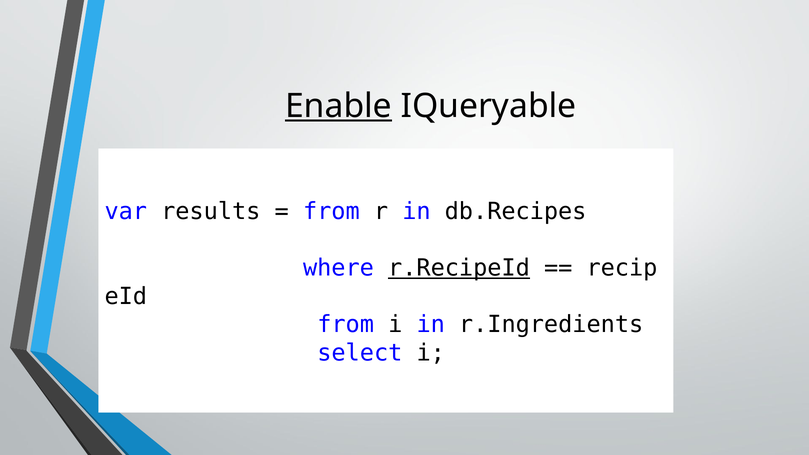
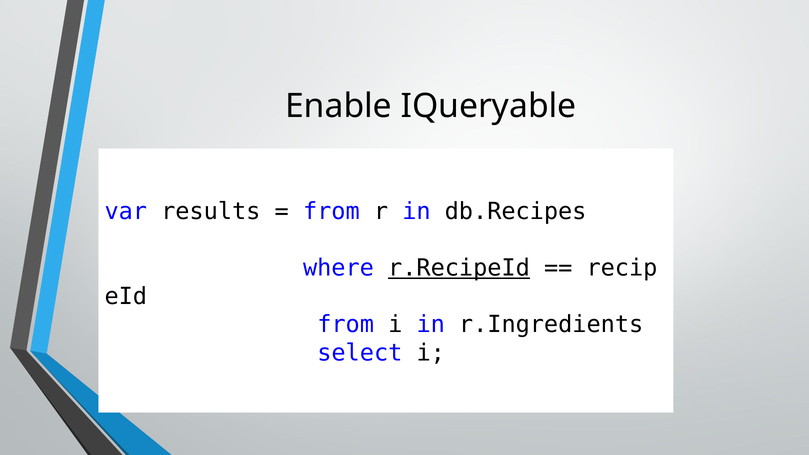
Enable underline: present -> none
